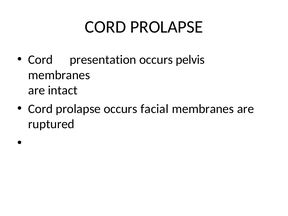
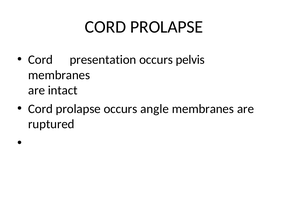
facial: facial -> angle
